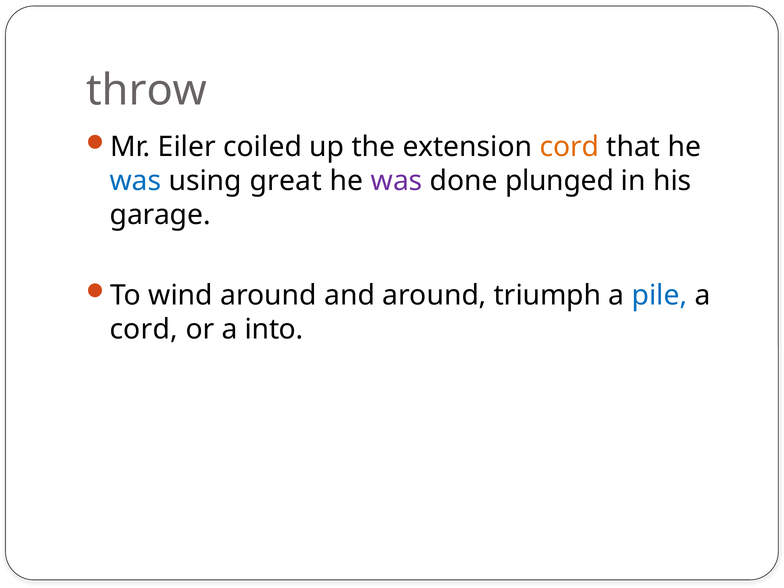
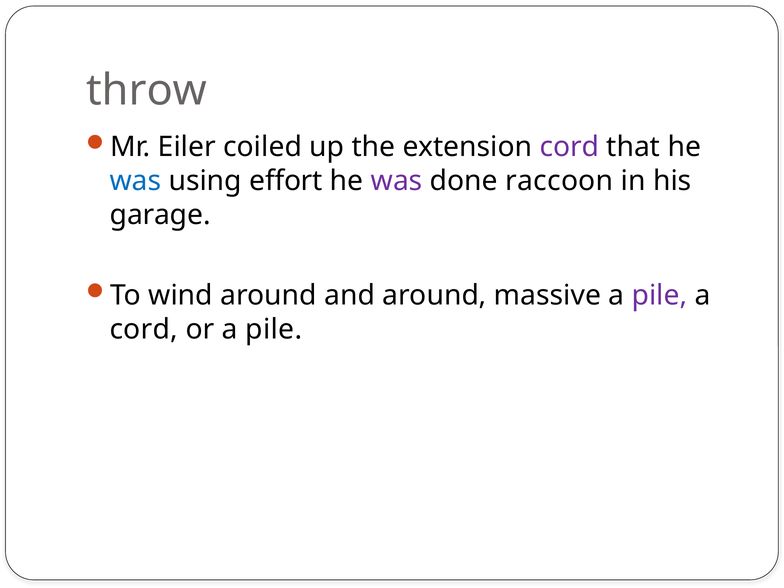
cord at (569, 147) colour: orange -> purple
great: great -> effort
plunged: plunged -> raccoon
triumph: triumph -> massive
pile at (659, 295) colour: blue -> purple
or a into: into -> pile
